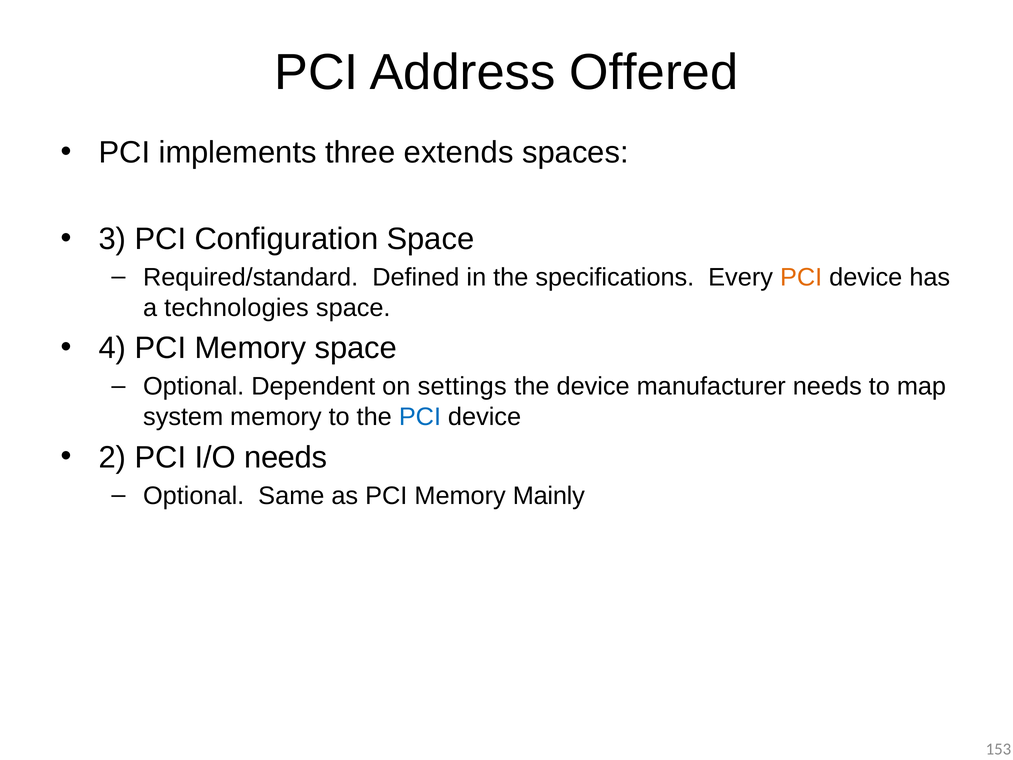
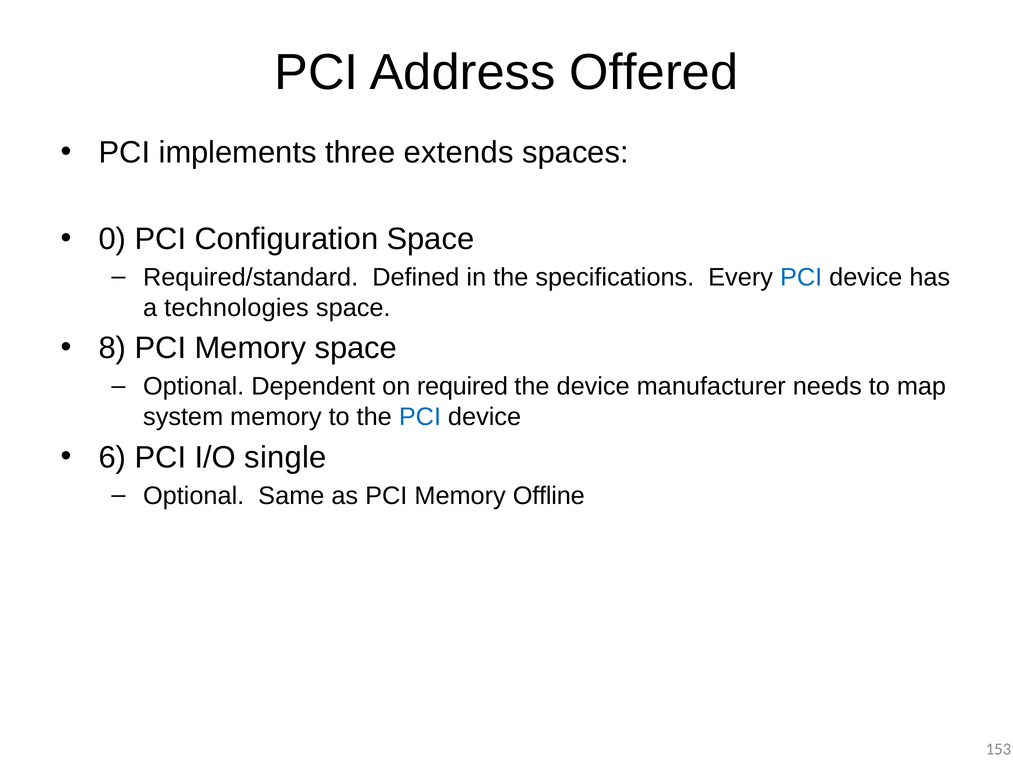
3: 3 -> 0
PCI at (801, 277) colour: orange -> blue
4: 4 -> 8
settings: settings -> required
2: 2 -> 6
I/O needs: needs -> single
Mainly: Mainly -> Offline
